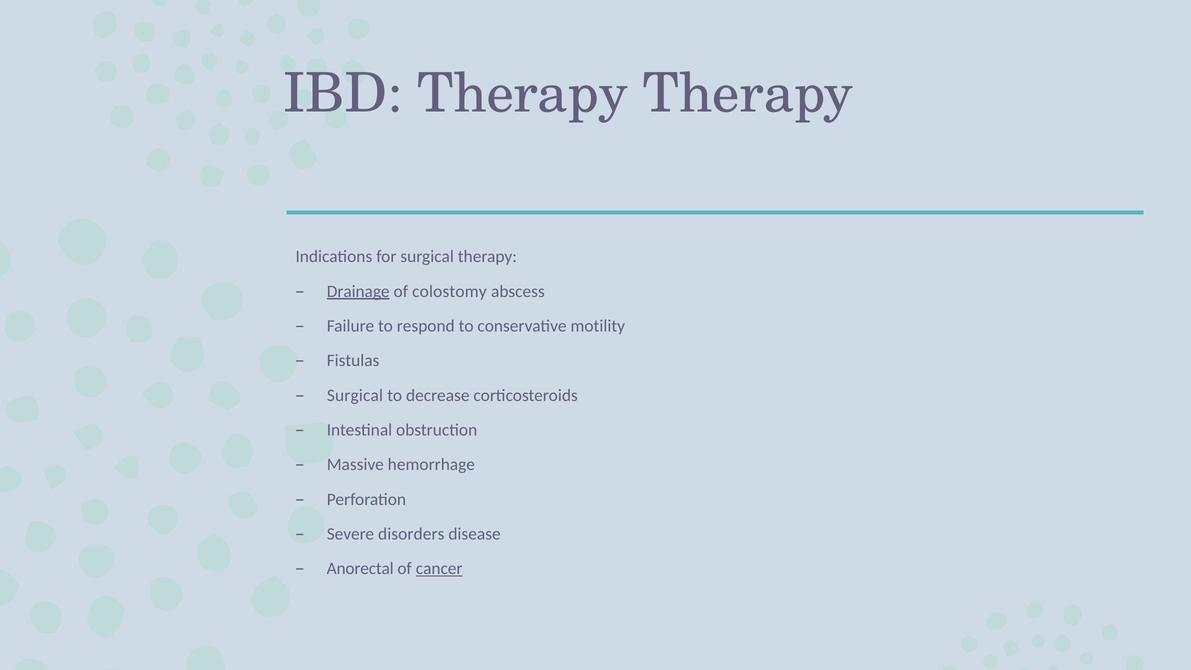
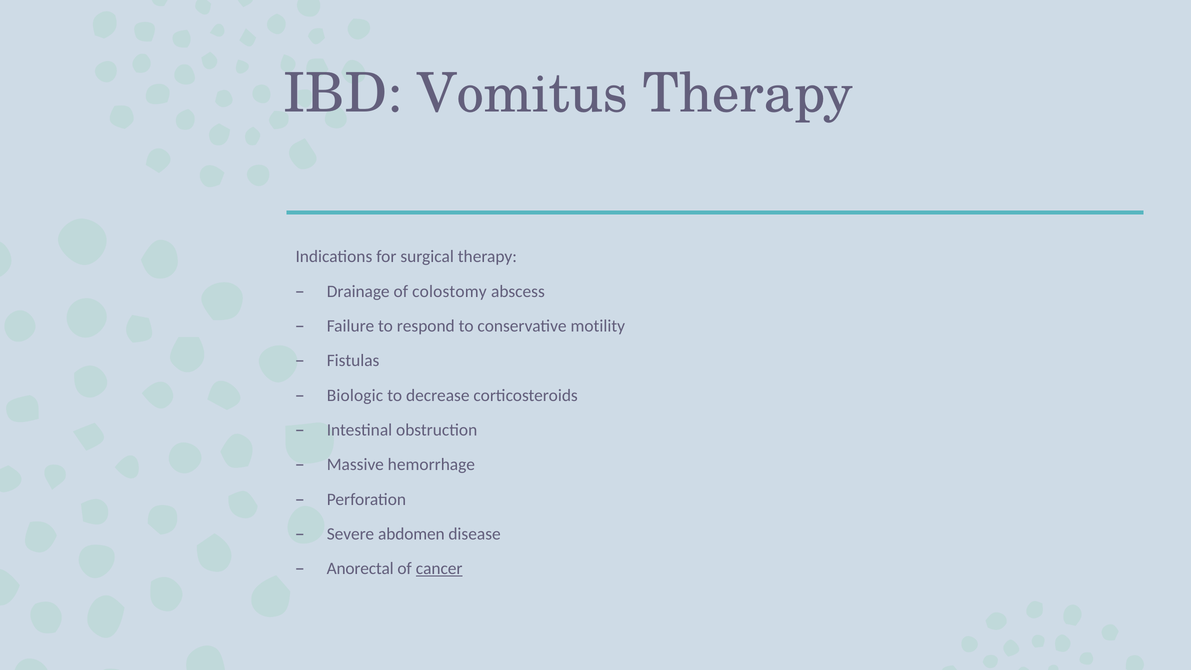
IBD Therapy: Therapy -> Vomitus
Drainage underline: present -> none
Surgical at (355, 395): Surgical -> Biologic
disorders: disorders -> abdomen
